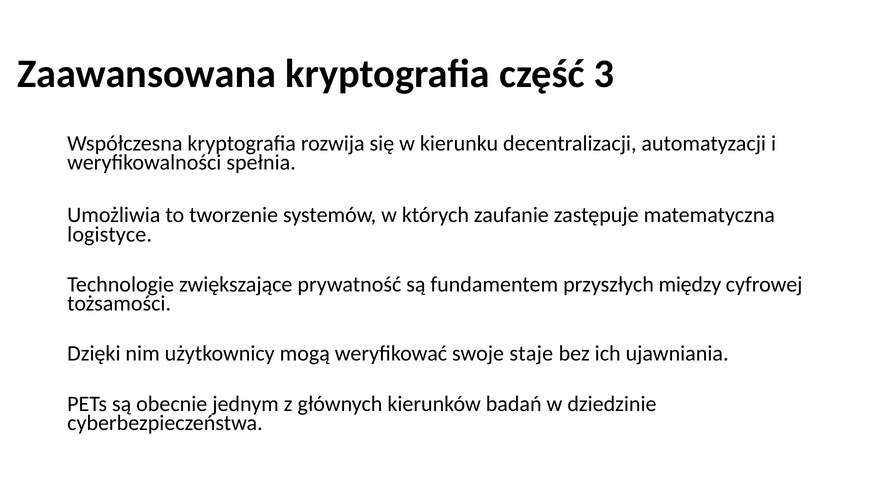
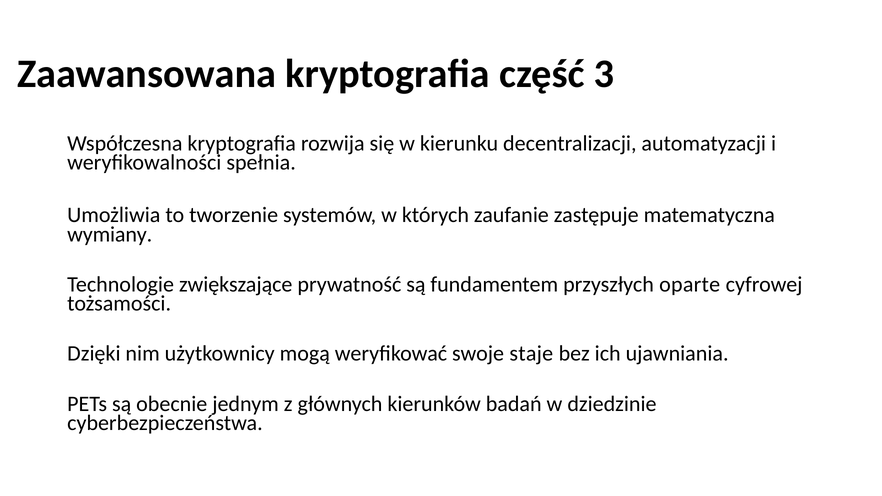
logistyce: logistyce -> wymiany
między: między -> oparte
